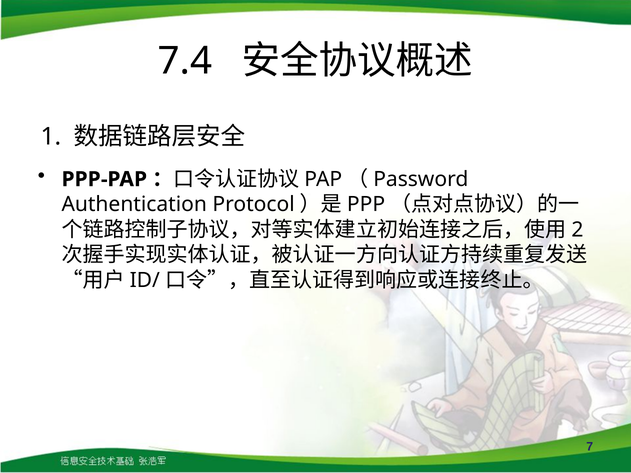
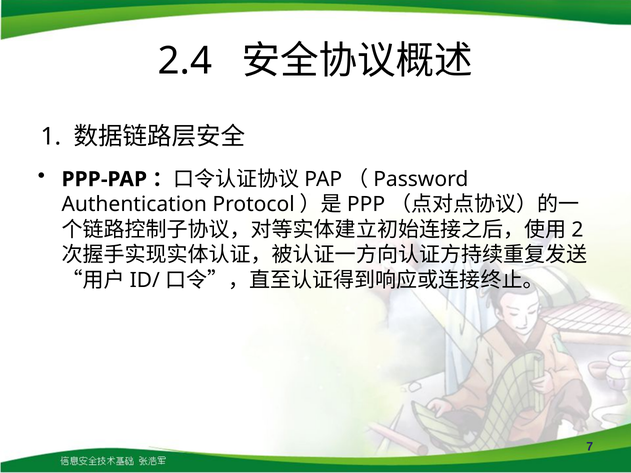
7.4: 7.4 -> 2.4
